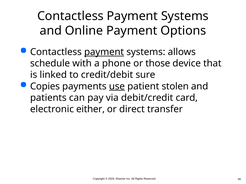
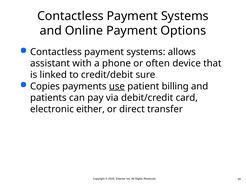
payment at (104, 52) underline: present -> none
schedule: schedule -> assistant
those: those -> often
stolen: stolen -> billing
